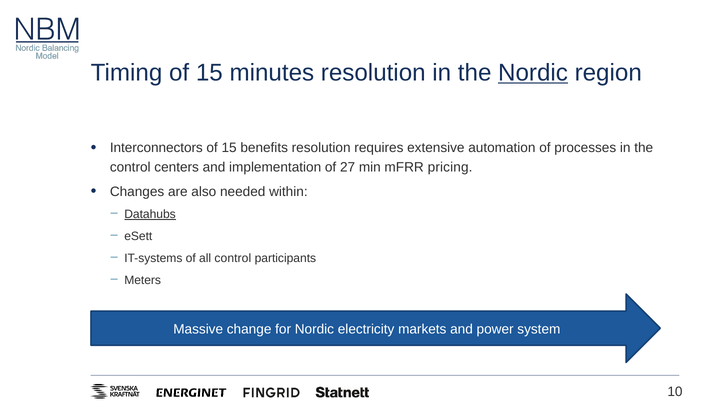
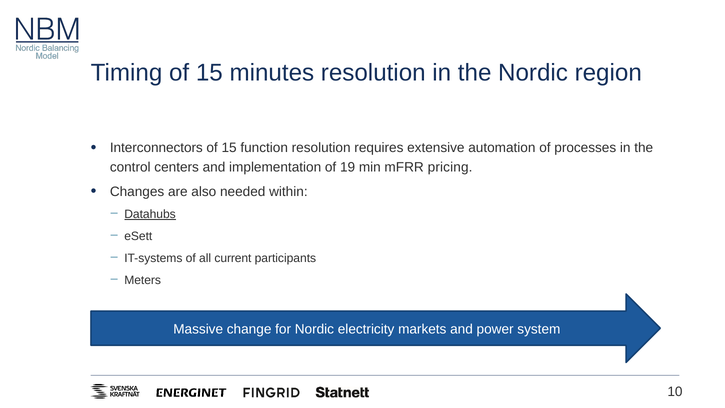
Nordic at (533, 73) underline: present -> none
benefits: benefits -> function
27: 27 -> 19
all control: control -> current
